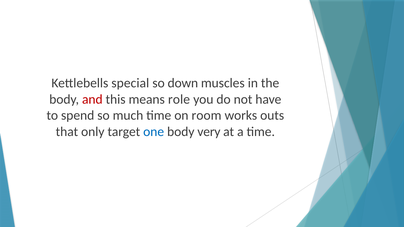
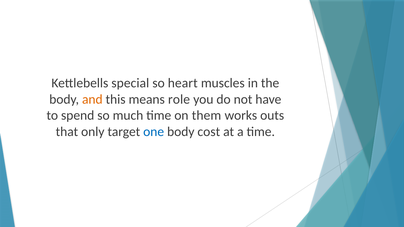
down: down -> heart
and colour: red -> orange
room: room -> them
very: very -> cost
